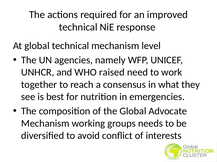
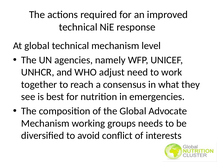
raised: raised -> adjust
